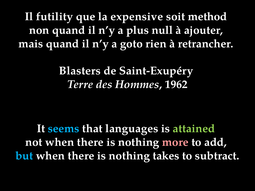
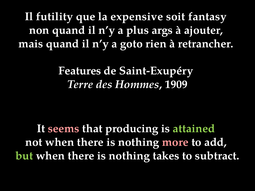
method: method -> fantasy
null: null -> args
Blasters: Blasters -> Features
1962: 1962 -> 1909
seems colour: light blue -> pink
languages: languages -> producing
but colour: light blue -> light green
